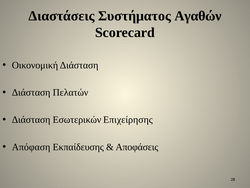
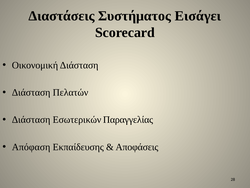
Αγαθών: Αγαθών -> Εισάγει
Επιχείρησης: Επιχείρησης -> Παραγγελίας
